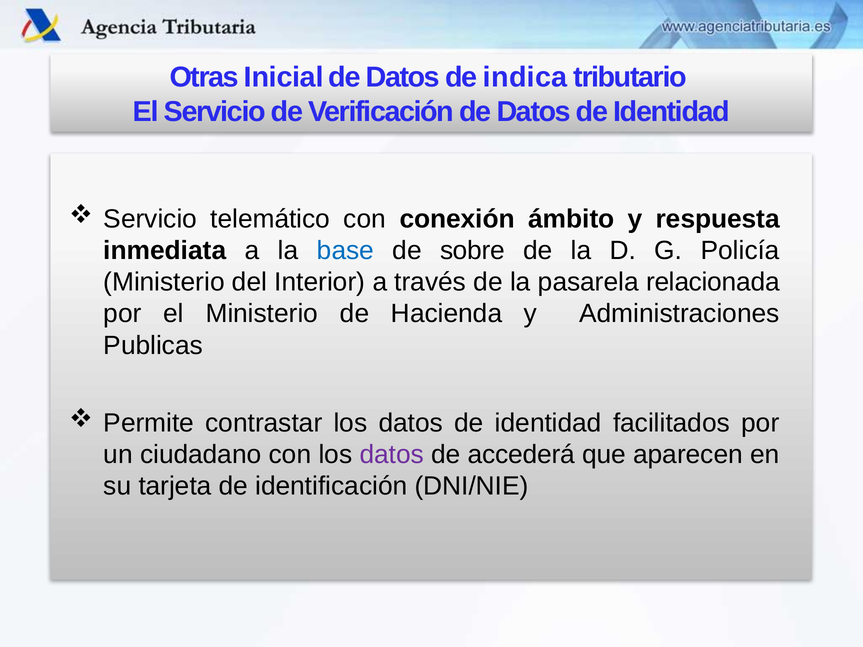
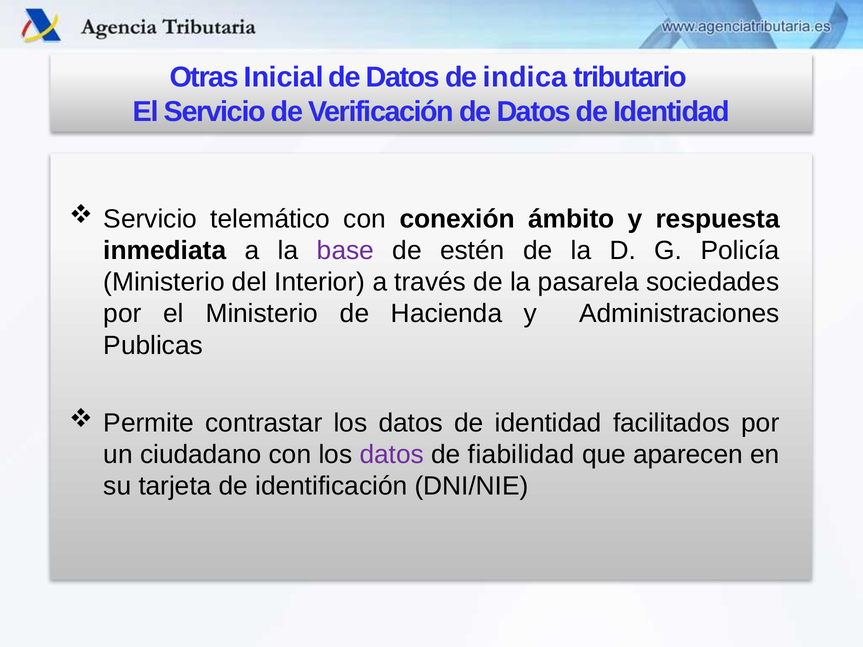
base colour: blue -> purple
sobre: sobre -> estén
relacionada: relacionada -> sociedades
accederá: accederá -> fiabilidad
